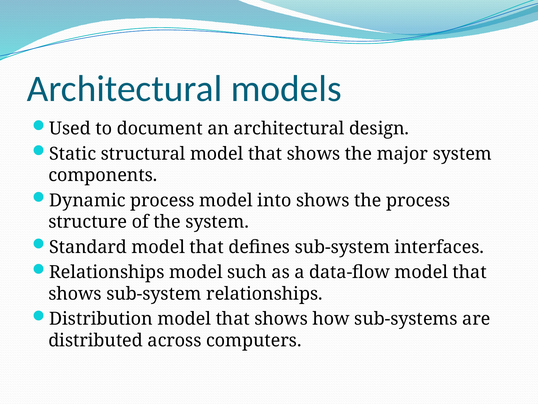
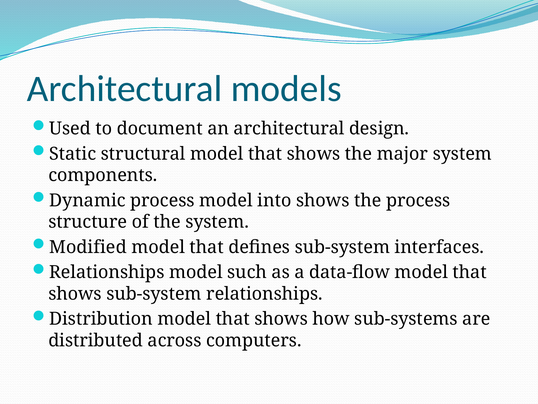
Standard: Standard -> Modified
